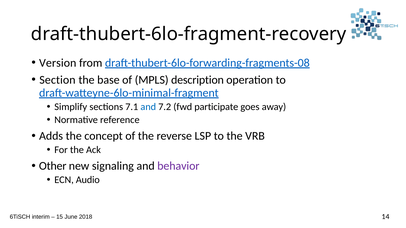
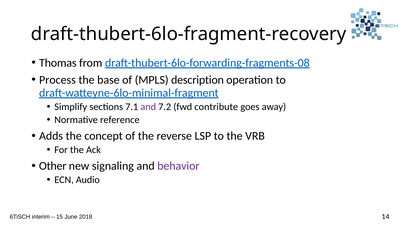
Version: Version -> Thomas
Section: Section -> Process
and at (148, 107) colour: blue -> purple
participate: participate -> contribute
